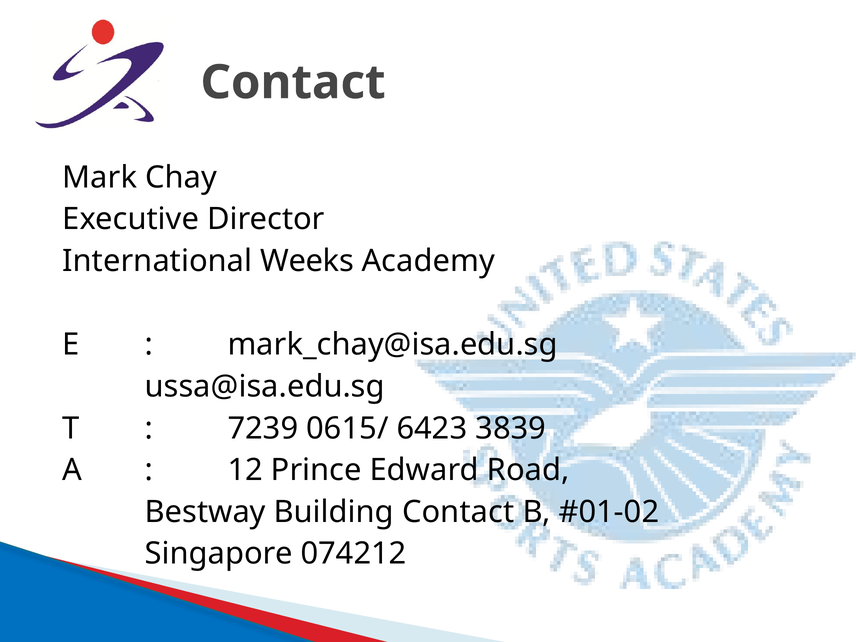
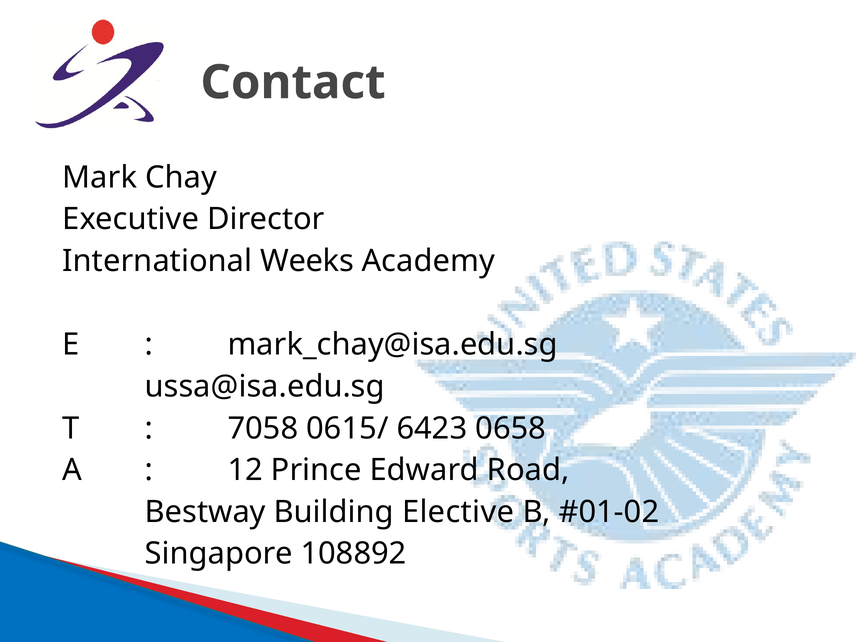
7239: 7239 -> 7058
3839: 3839 -> 0658
Building Contact: Contact -> Elective
074212: 074212 -> 108892
